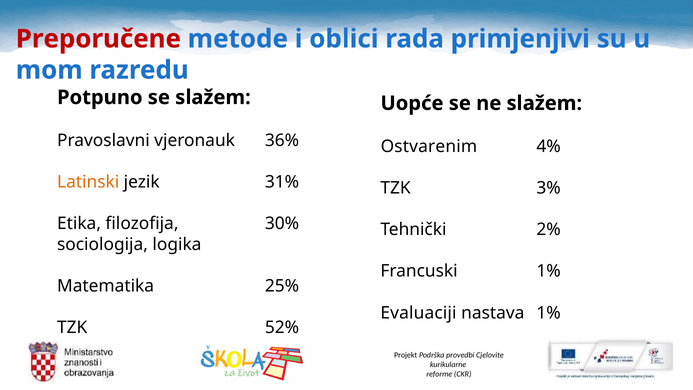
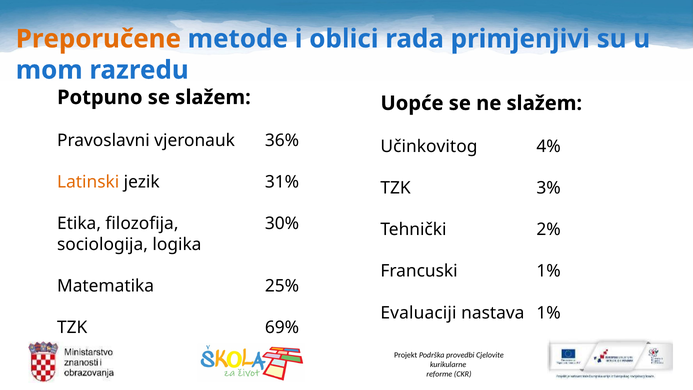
Preporučene colour: red -> orange
Ostvarenim: Ostvarenim -> Učinkovitog
52%: 52% -> 69%
